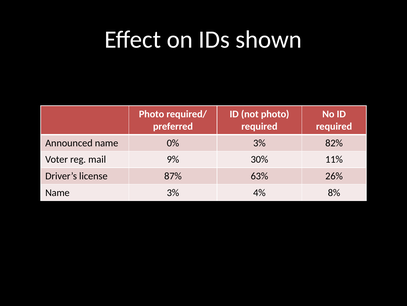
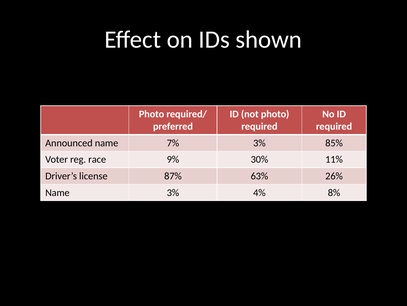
0%: 0% -> 7%
82%: 82% -> 85%
mail: mail -> race
